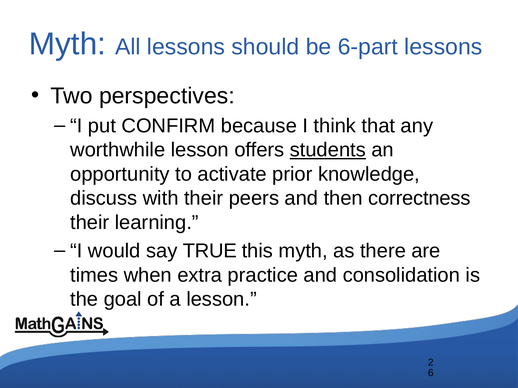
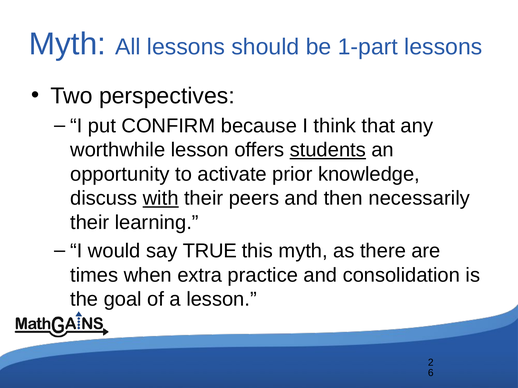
6-part: 6-part -> 1-part
with underline: none -> present
correctness: correctness -> necessarily
